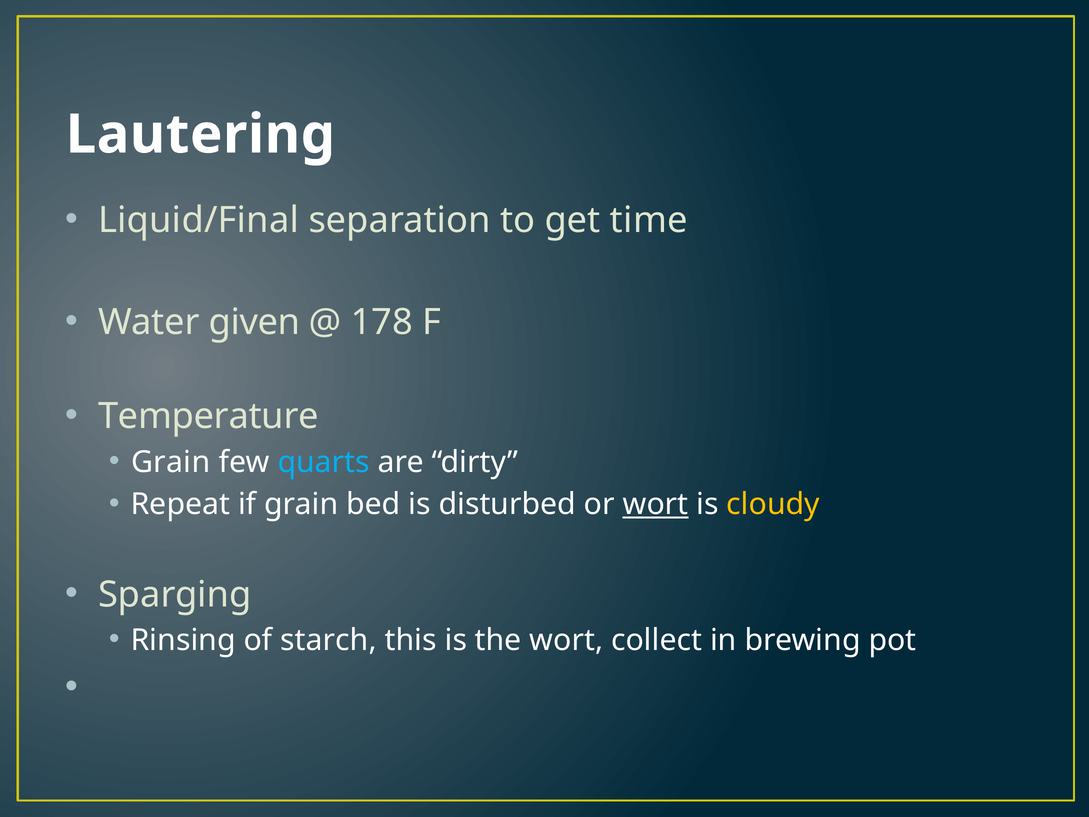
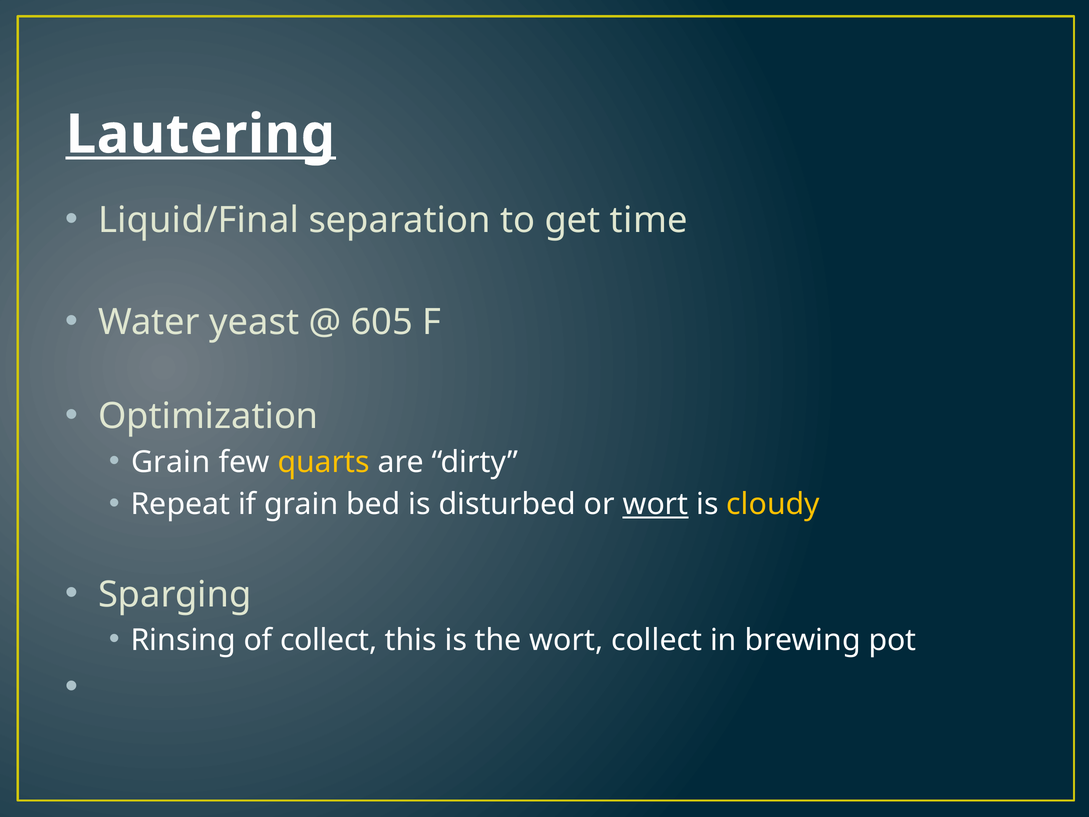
Lautering underline: none -> present
given: given -> yeast
178: 178 -> 605
Temperature: Temperature -> Optimization
quarts colour: light blue -> yellow
of starch: starch -> collect
